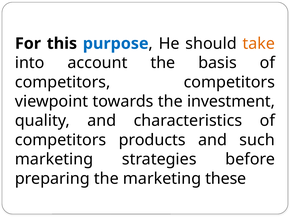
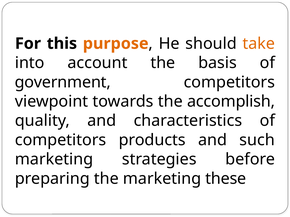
purpose colour: blue -> orange
competitors at (63, 82): competitors -> government
investment: investment -> accomplish
